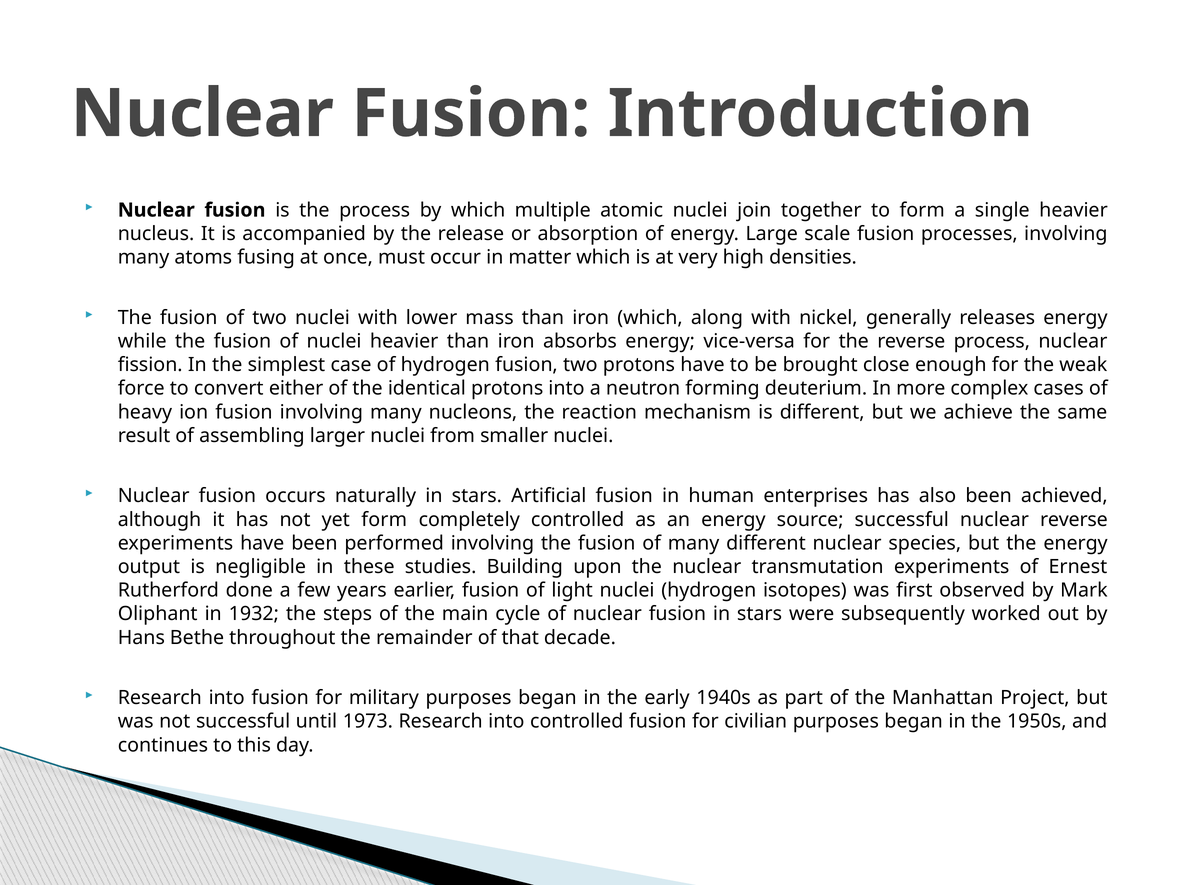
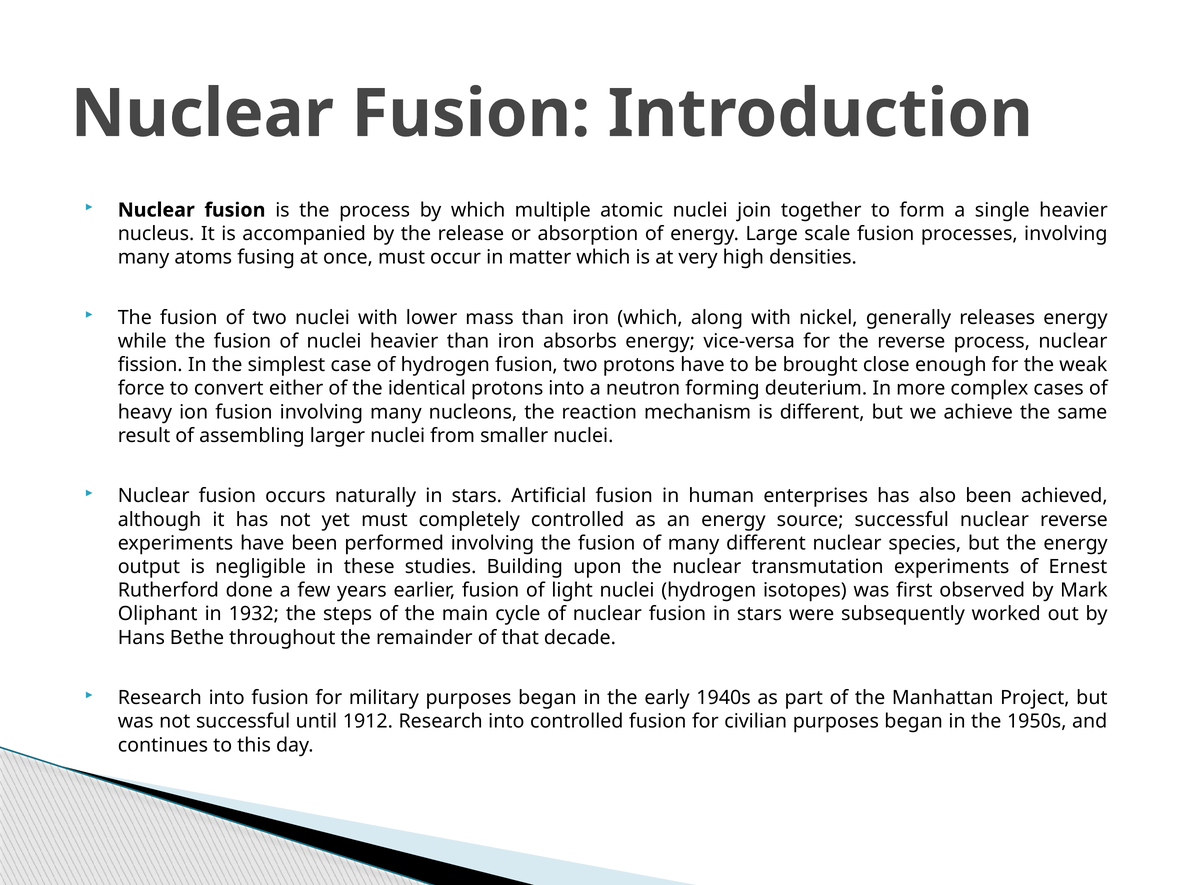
yet form: form -> must
1973: 1973 -> 1912
